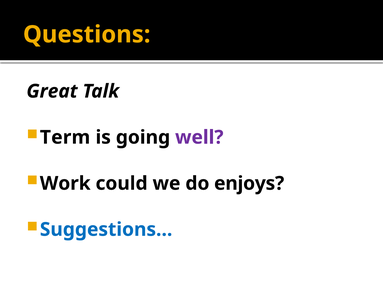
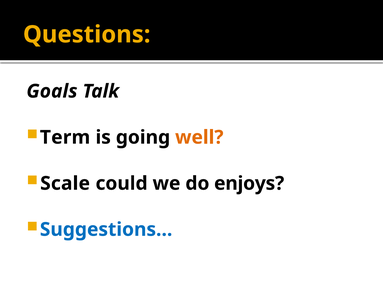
Great: Great -> Goals
well colour: purple -> orange
Work: Work -> Scale
